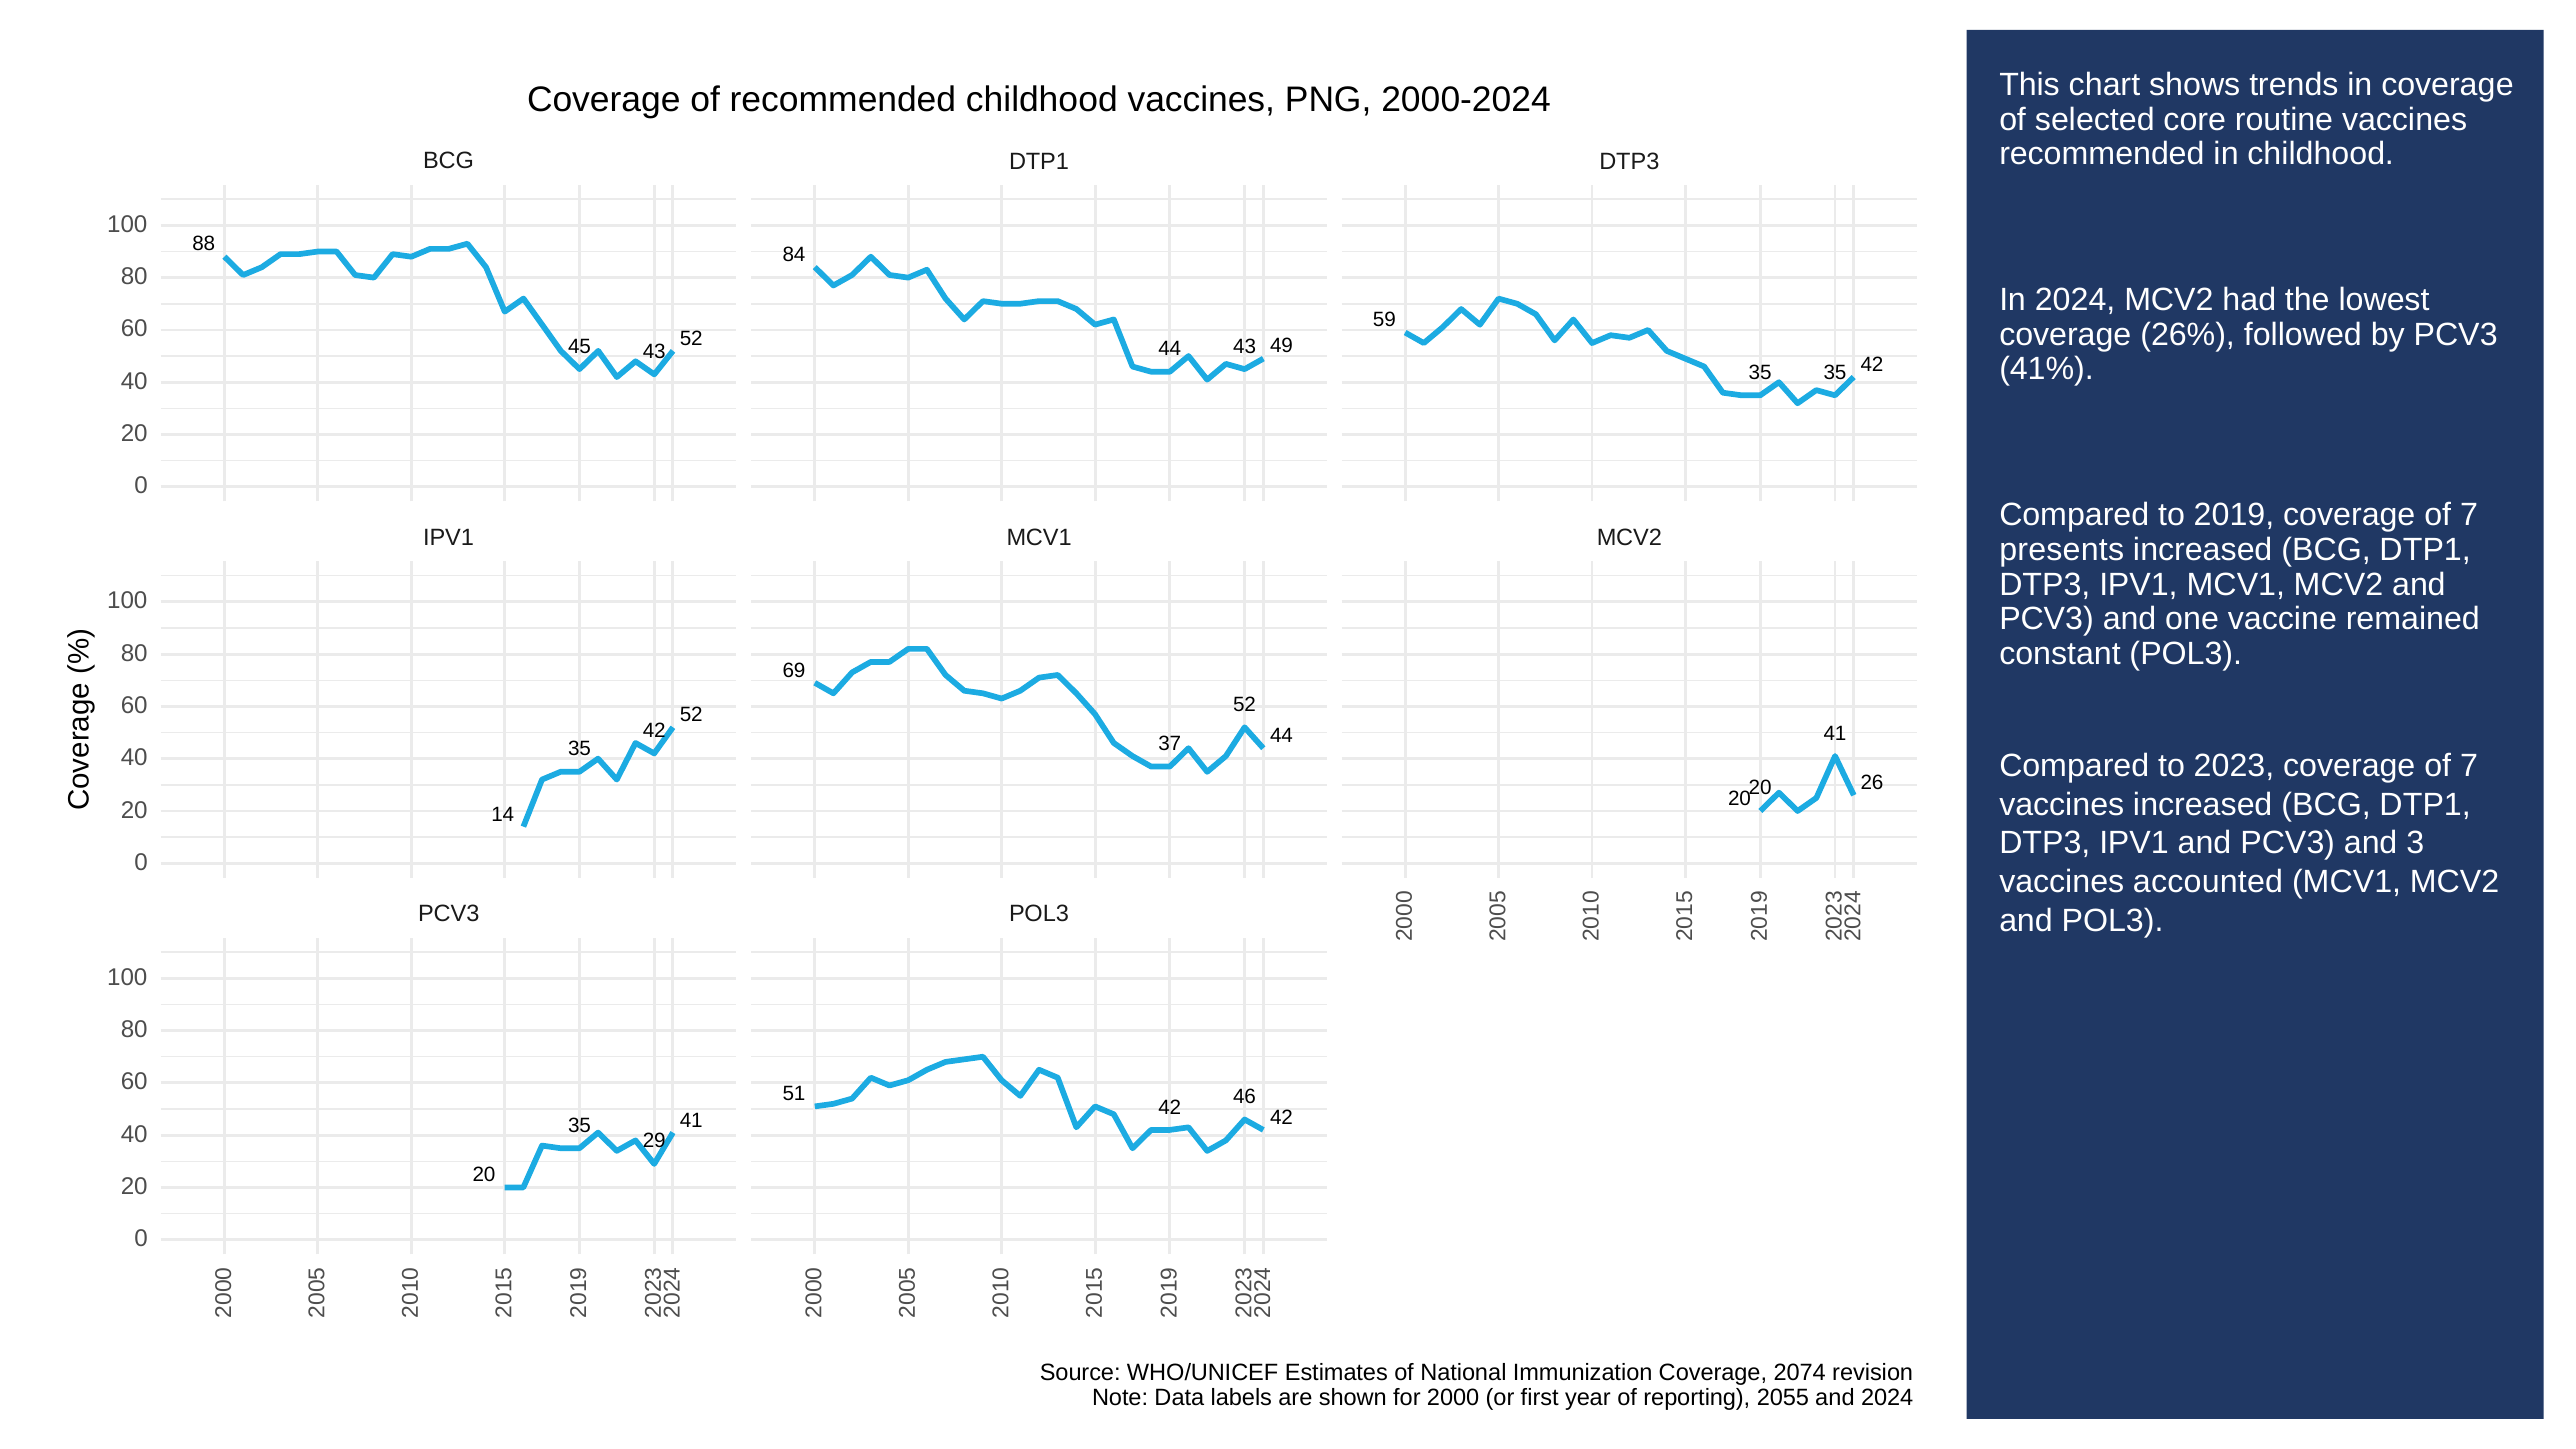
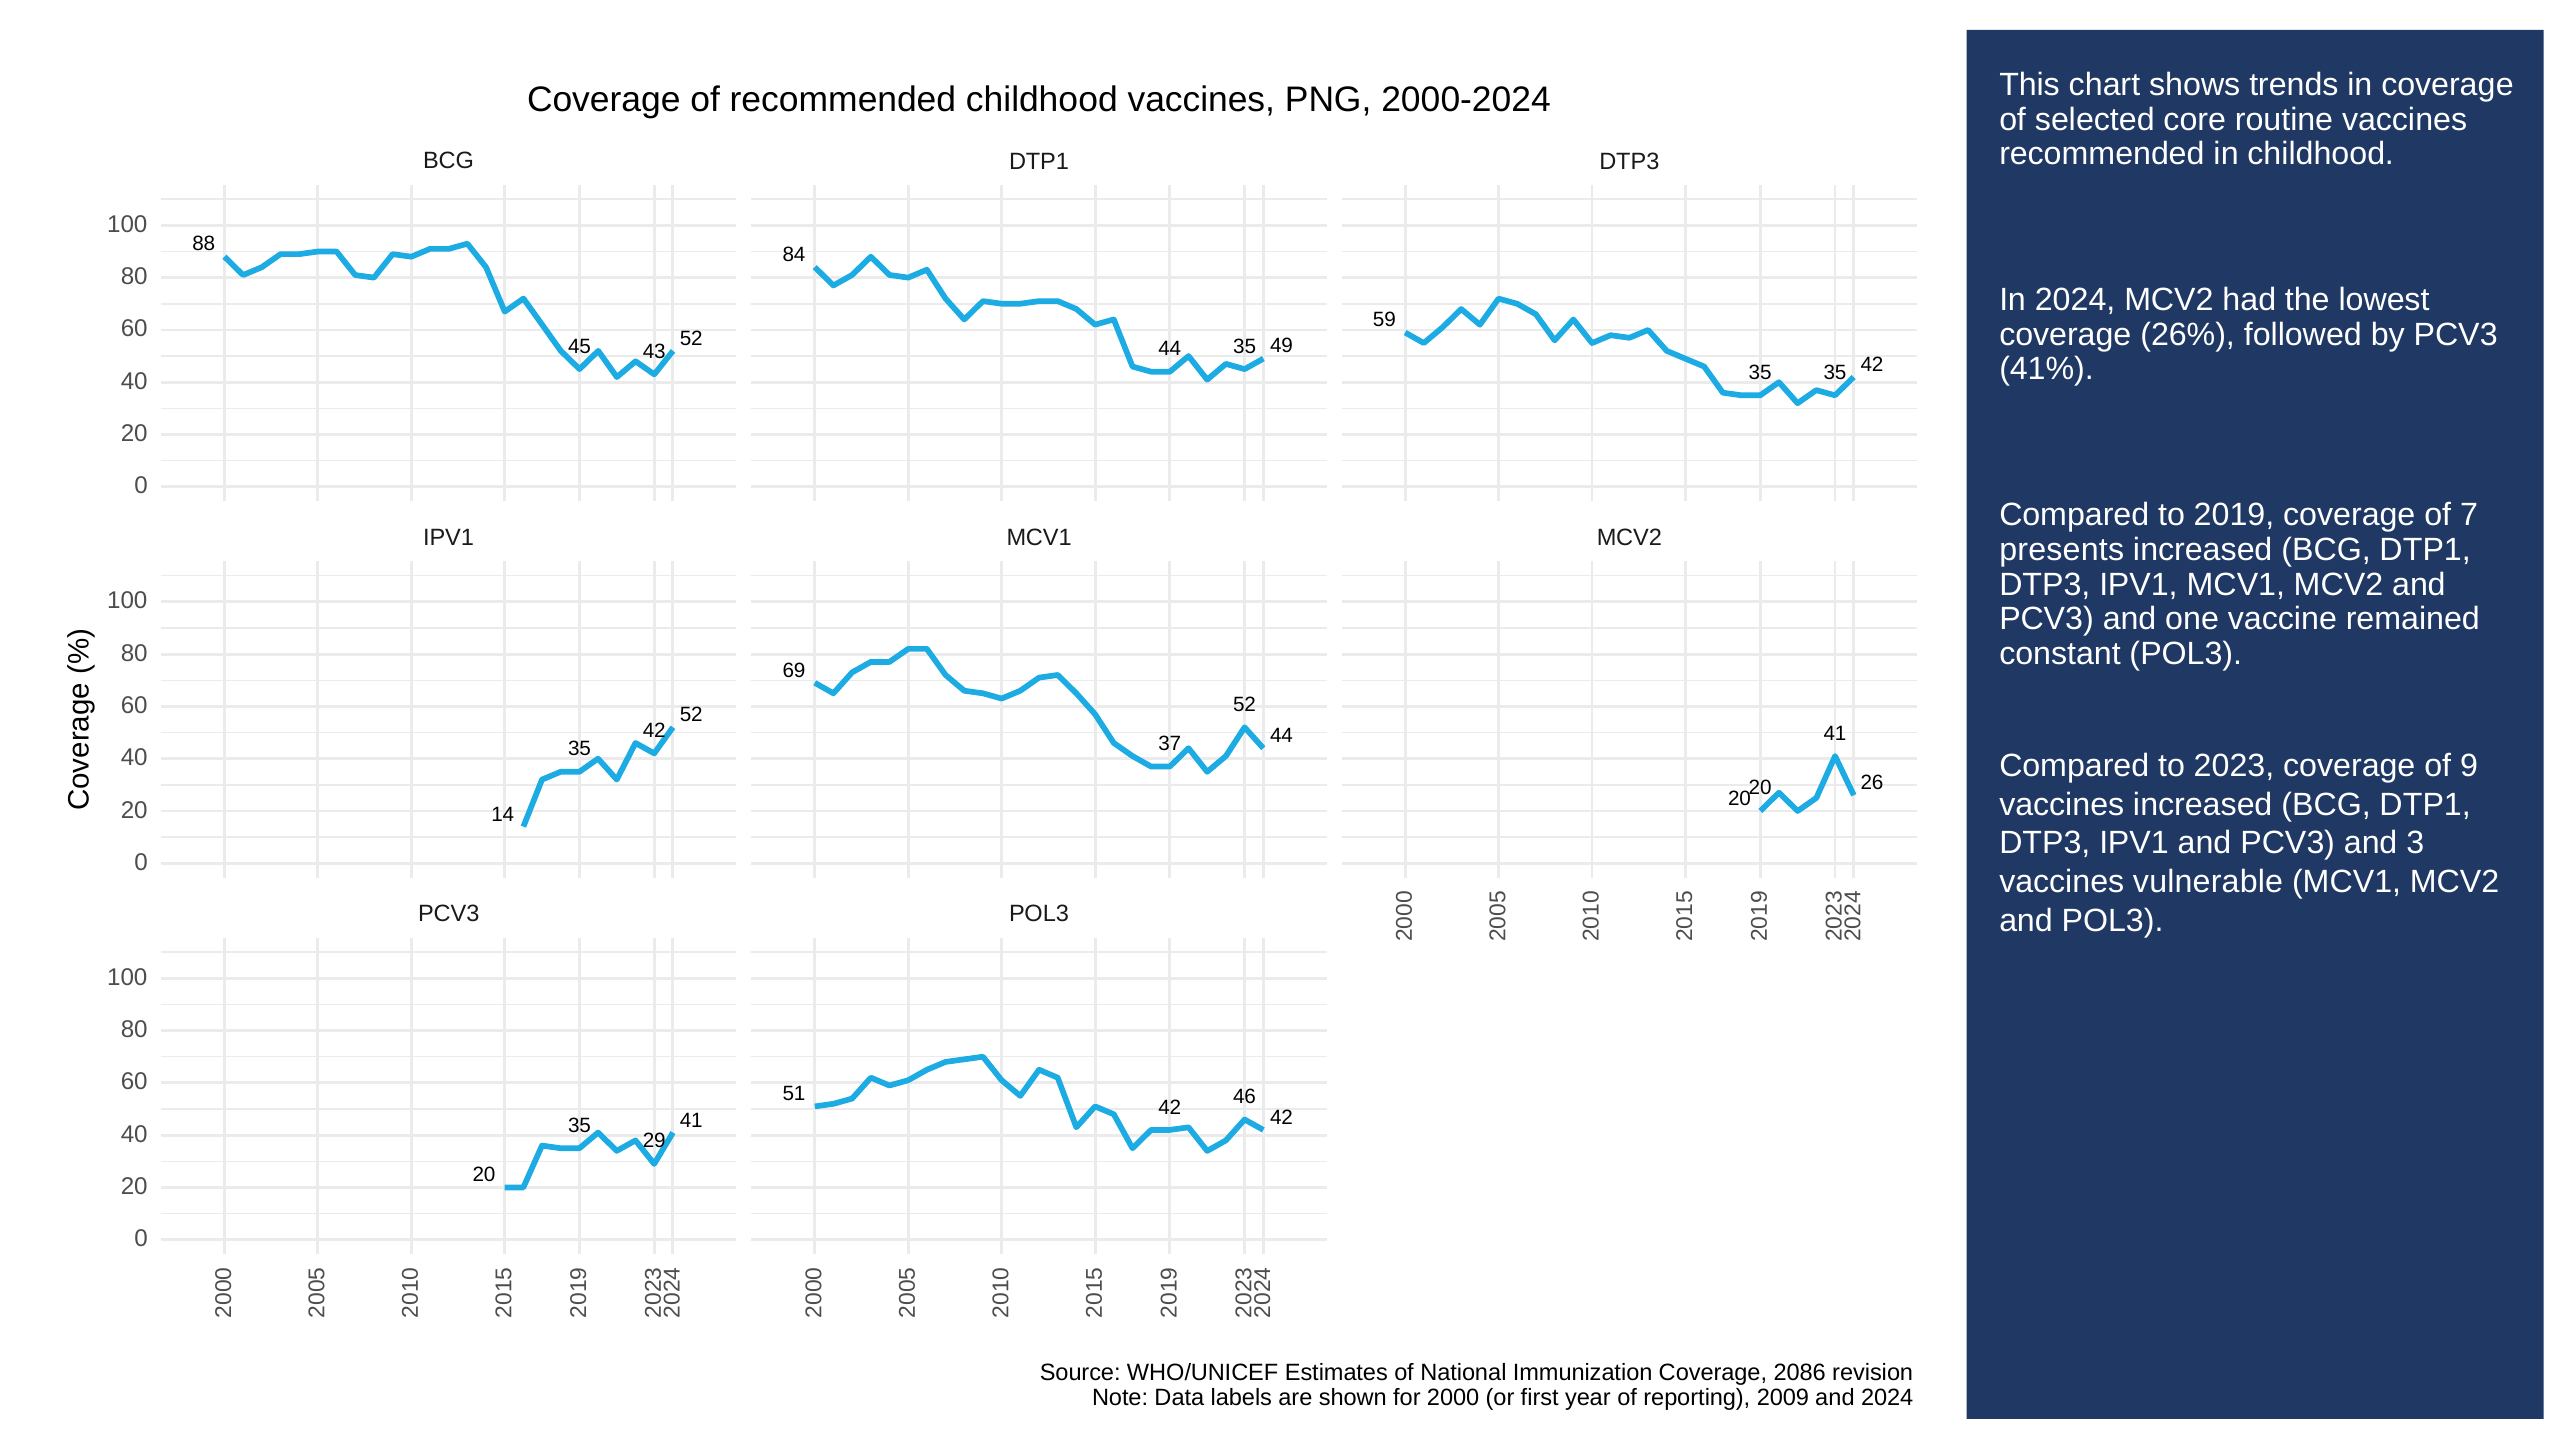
44 43: 43 -> 35
2023 coverage of 7: 7 -> 9
accounted: accounted -> vulnerable
2074: 2074 -> 2086
2055: 2055 -> 2009
